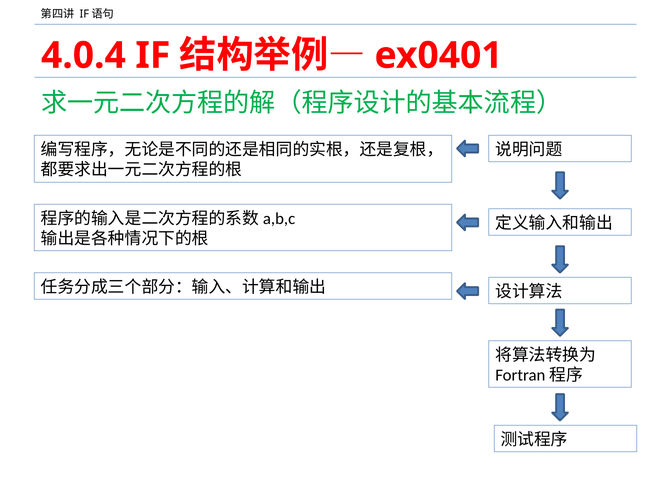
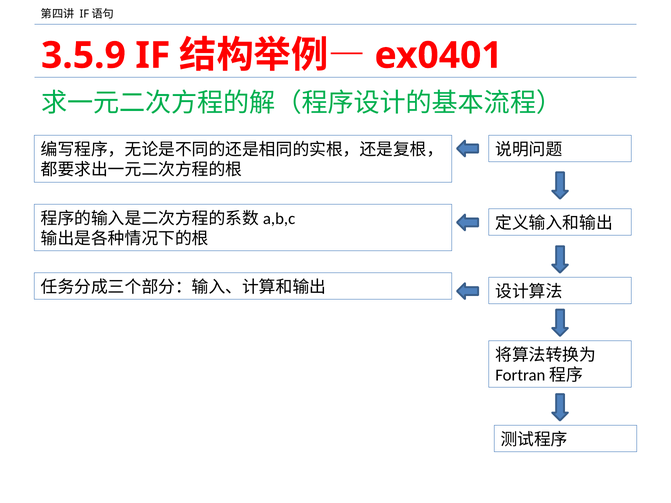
4.0.4: 4.0.4 -> 3.5.9
